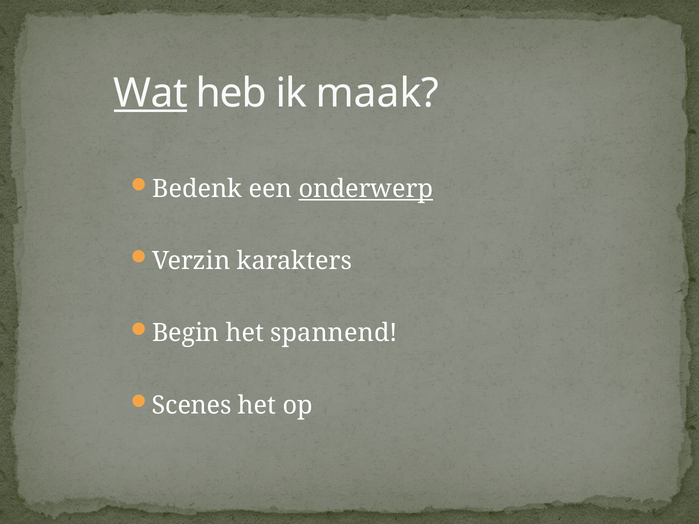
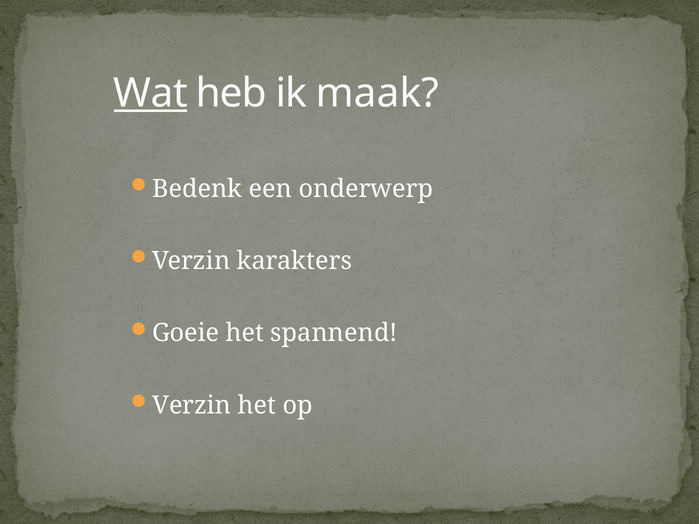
onderwerp underline: present -> none
Begin: Begin -> Goeie
Scenes at (192, 406): Scenes -> Verzin
